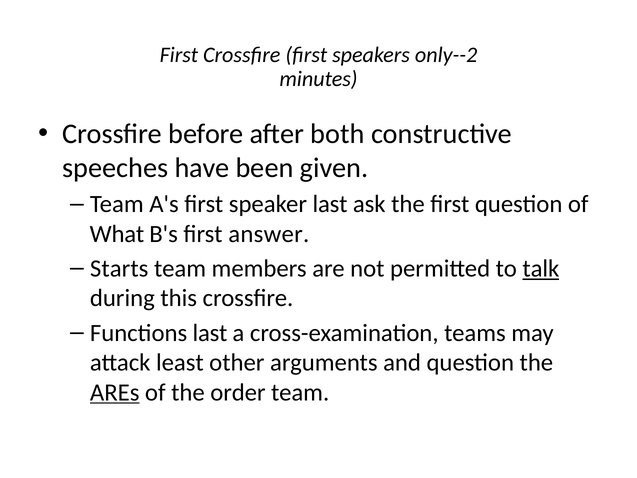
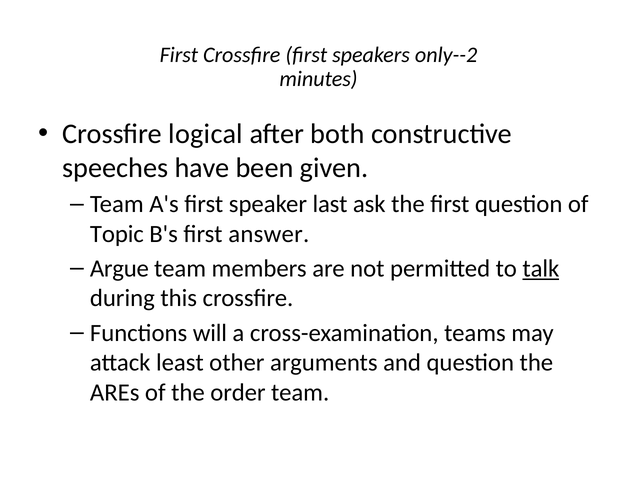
before: before -> logical
What: What -> Topic
Starts: Starts -> Argue
Functions last: last -> will
AREs underline: present -> none
